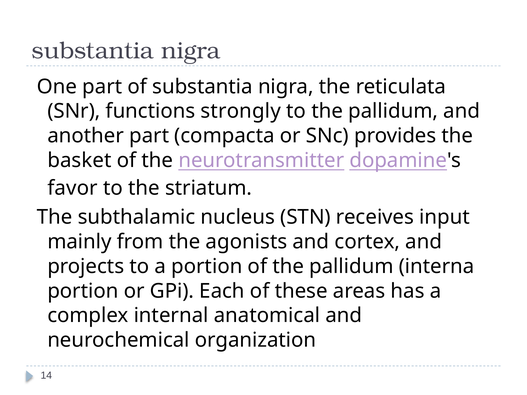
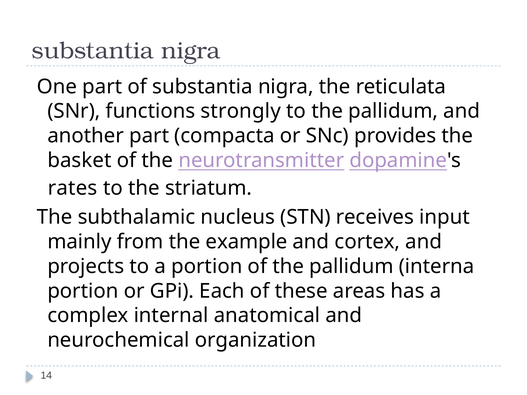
favor: favor -> rates
agonists: agonists -> example
